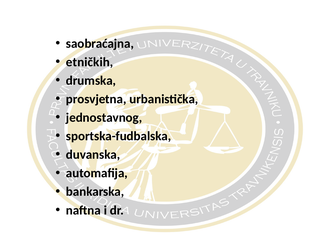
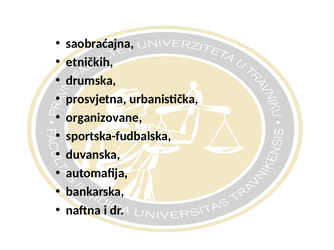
jednostavnog: jednostavnog -> organizovane
